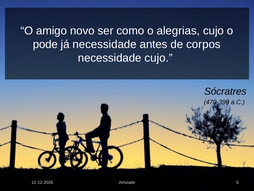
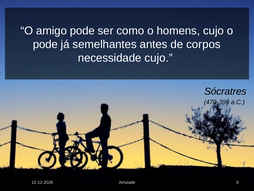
amigo novo: novo -> pode
alegrias: alegrias -> homens
já necessidade: necessidade -> semelhantes
